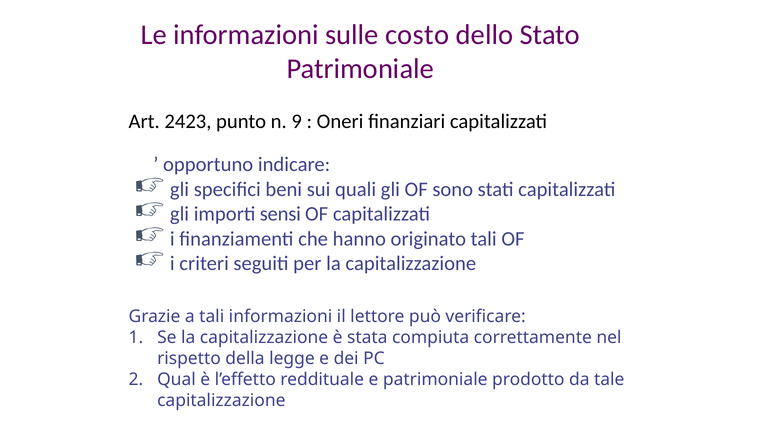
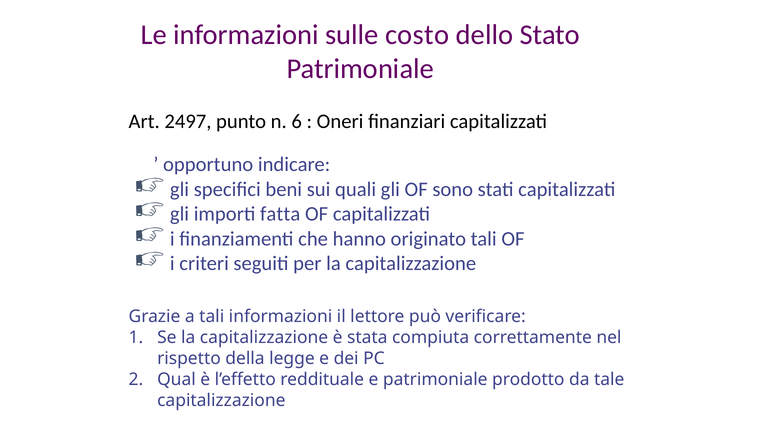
2423: 2423 -> 2497
9: 9 -> 6
sensi: sensi -> fatta
